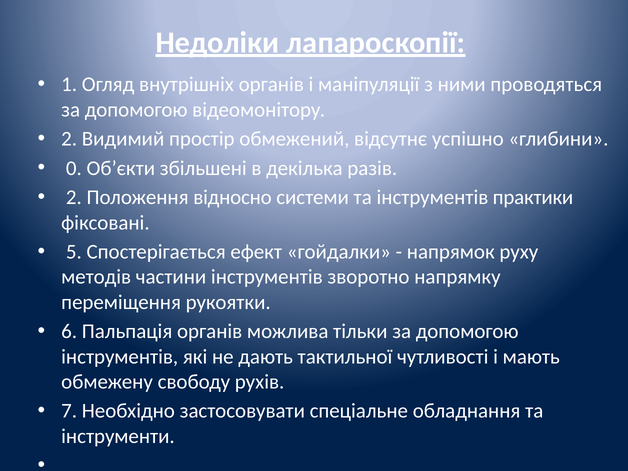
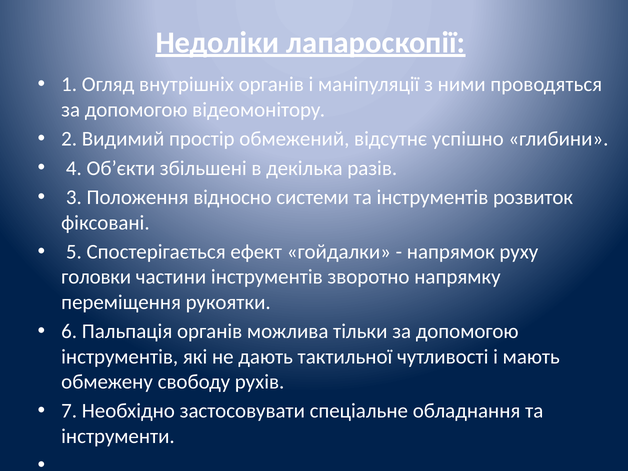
0: 0 -> 4
2 at (74, 198): 2 -> 3
практики: практики -> розвиток
методів: методів -> головки
